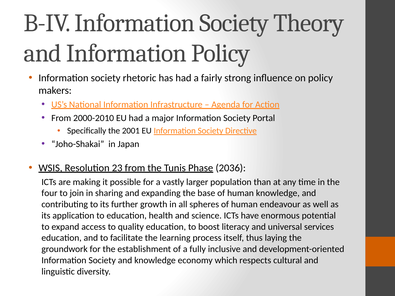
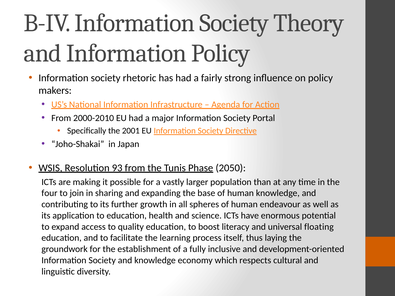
23: 23 -> 93
2036: 2036 -> 2050
services: services -> floating
